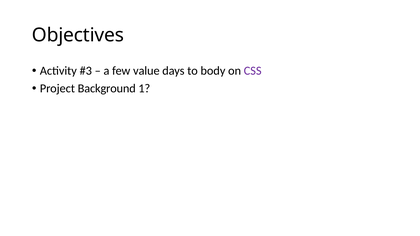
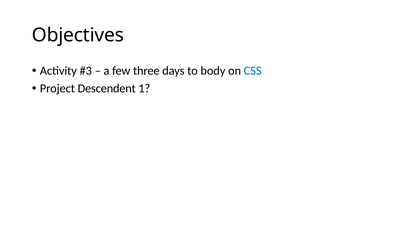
value: value -> three
CSS colour: purple -> blue
Background: Background -> Descendent
